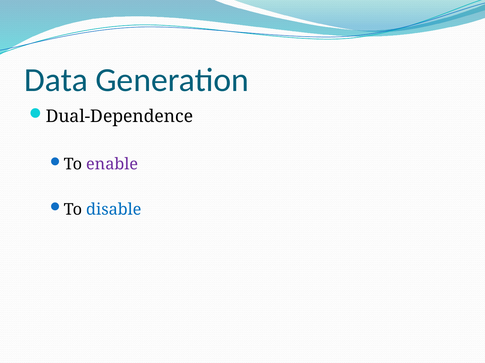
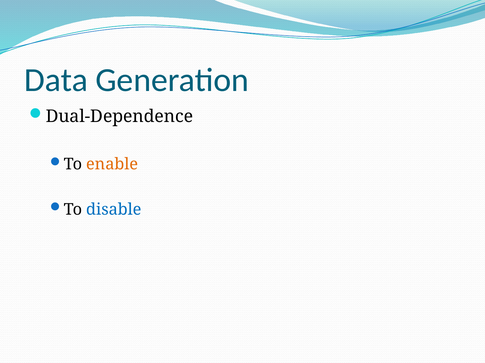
enable colour: purple -> orange
